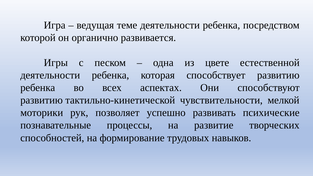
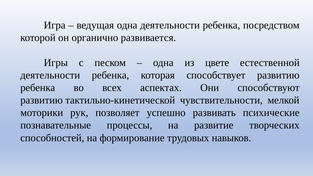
ведущая теме: теме -> одна
